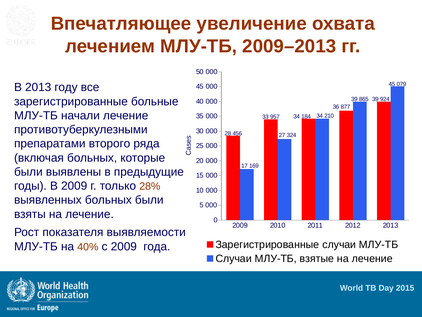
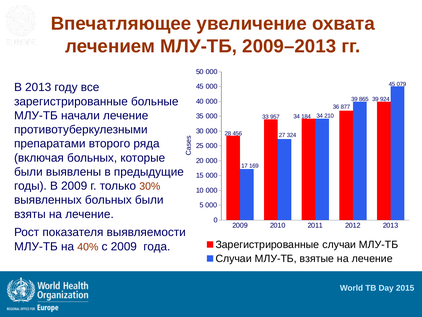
28%: 28% -> 30%
